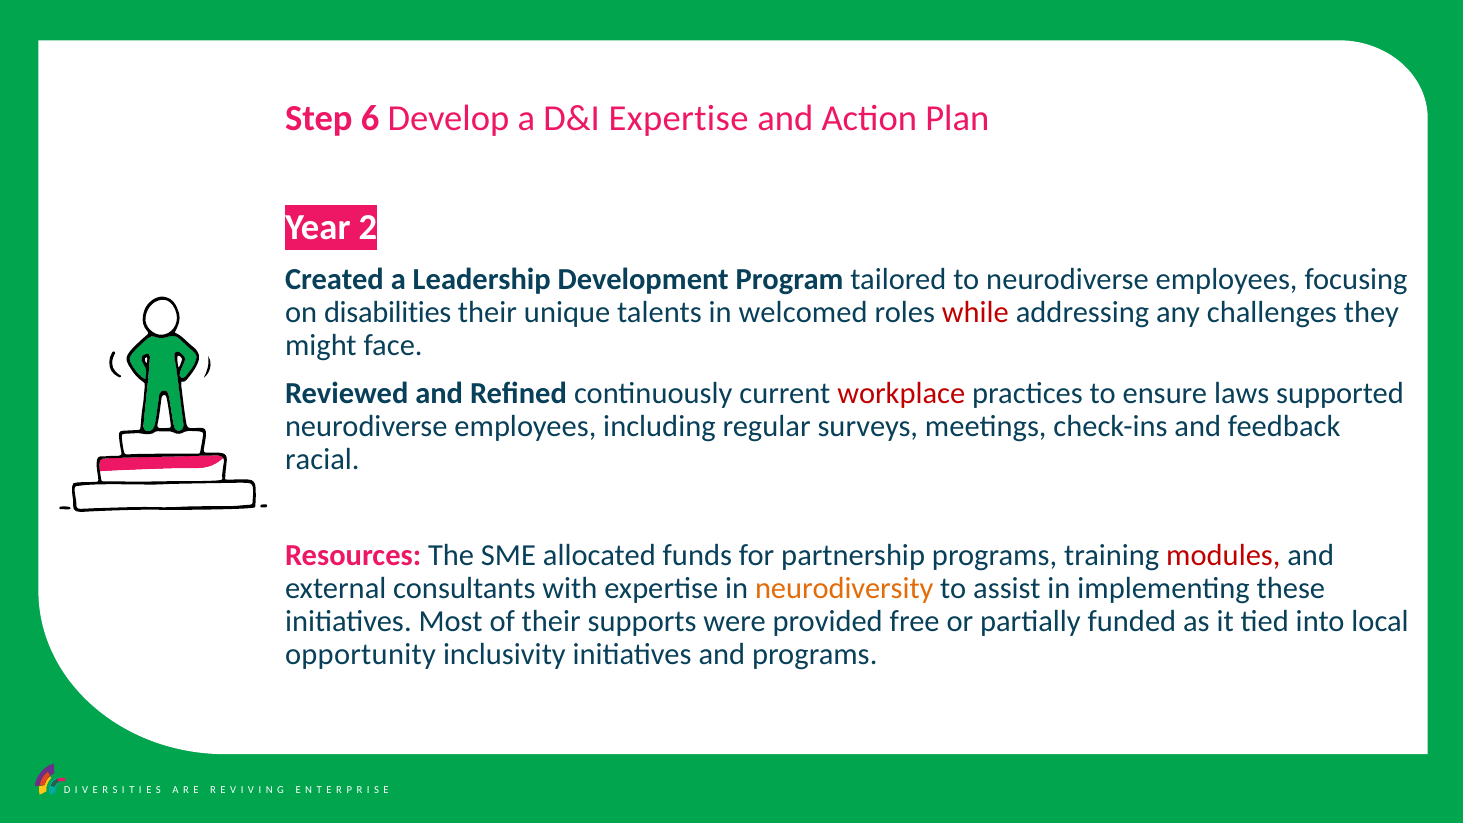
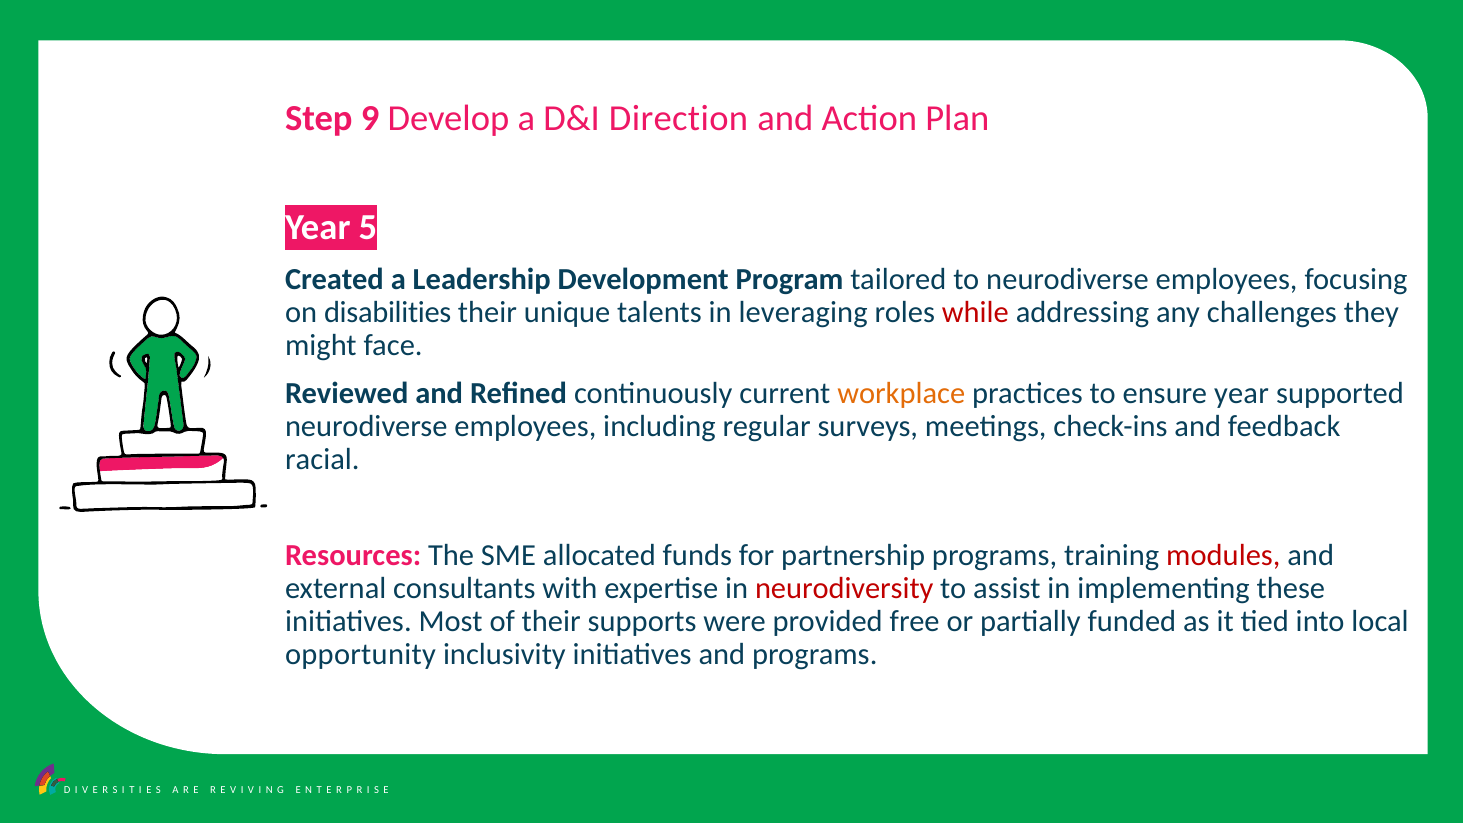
6: 6 -> 9
D&I Expertise: Expertise -> Direction
Year 2: 2 -> 5
welcomed: welcomed -> leveraging
workplace colour: red -> orange
ensure laws: laws -> year
neurodiversity colour: orange -> red
